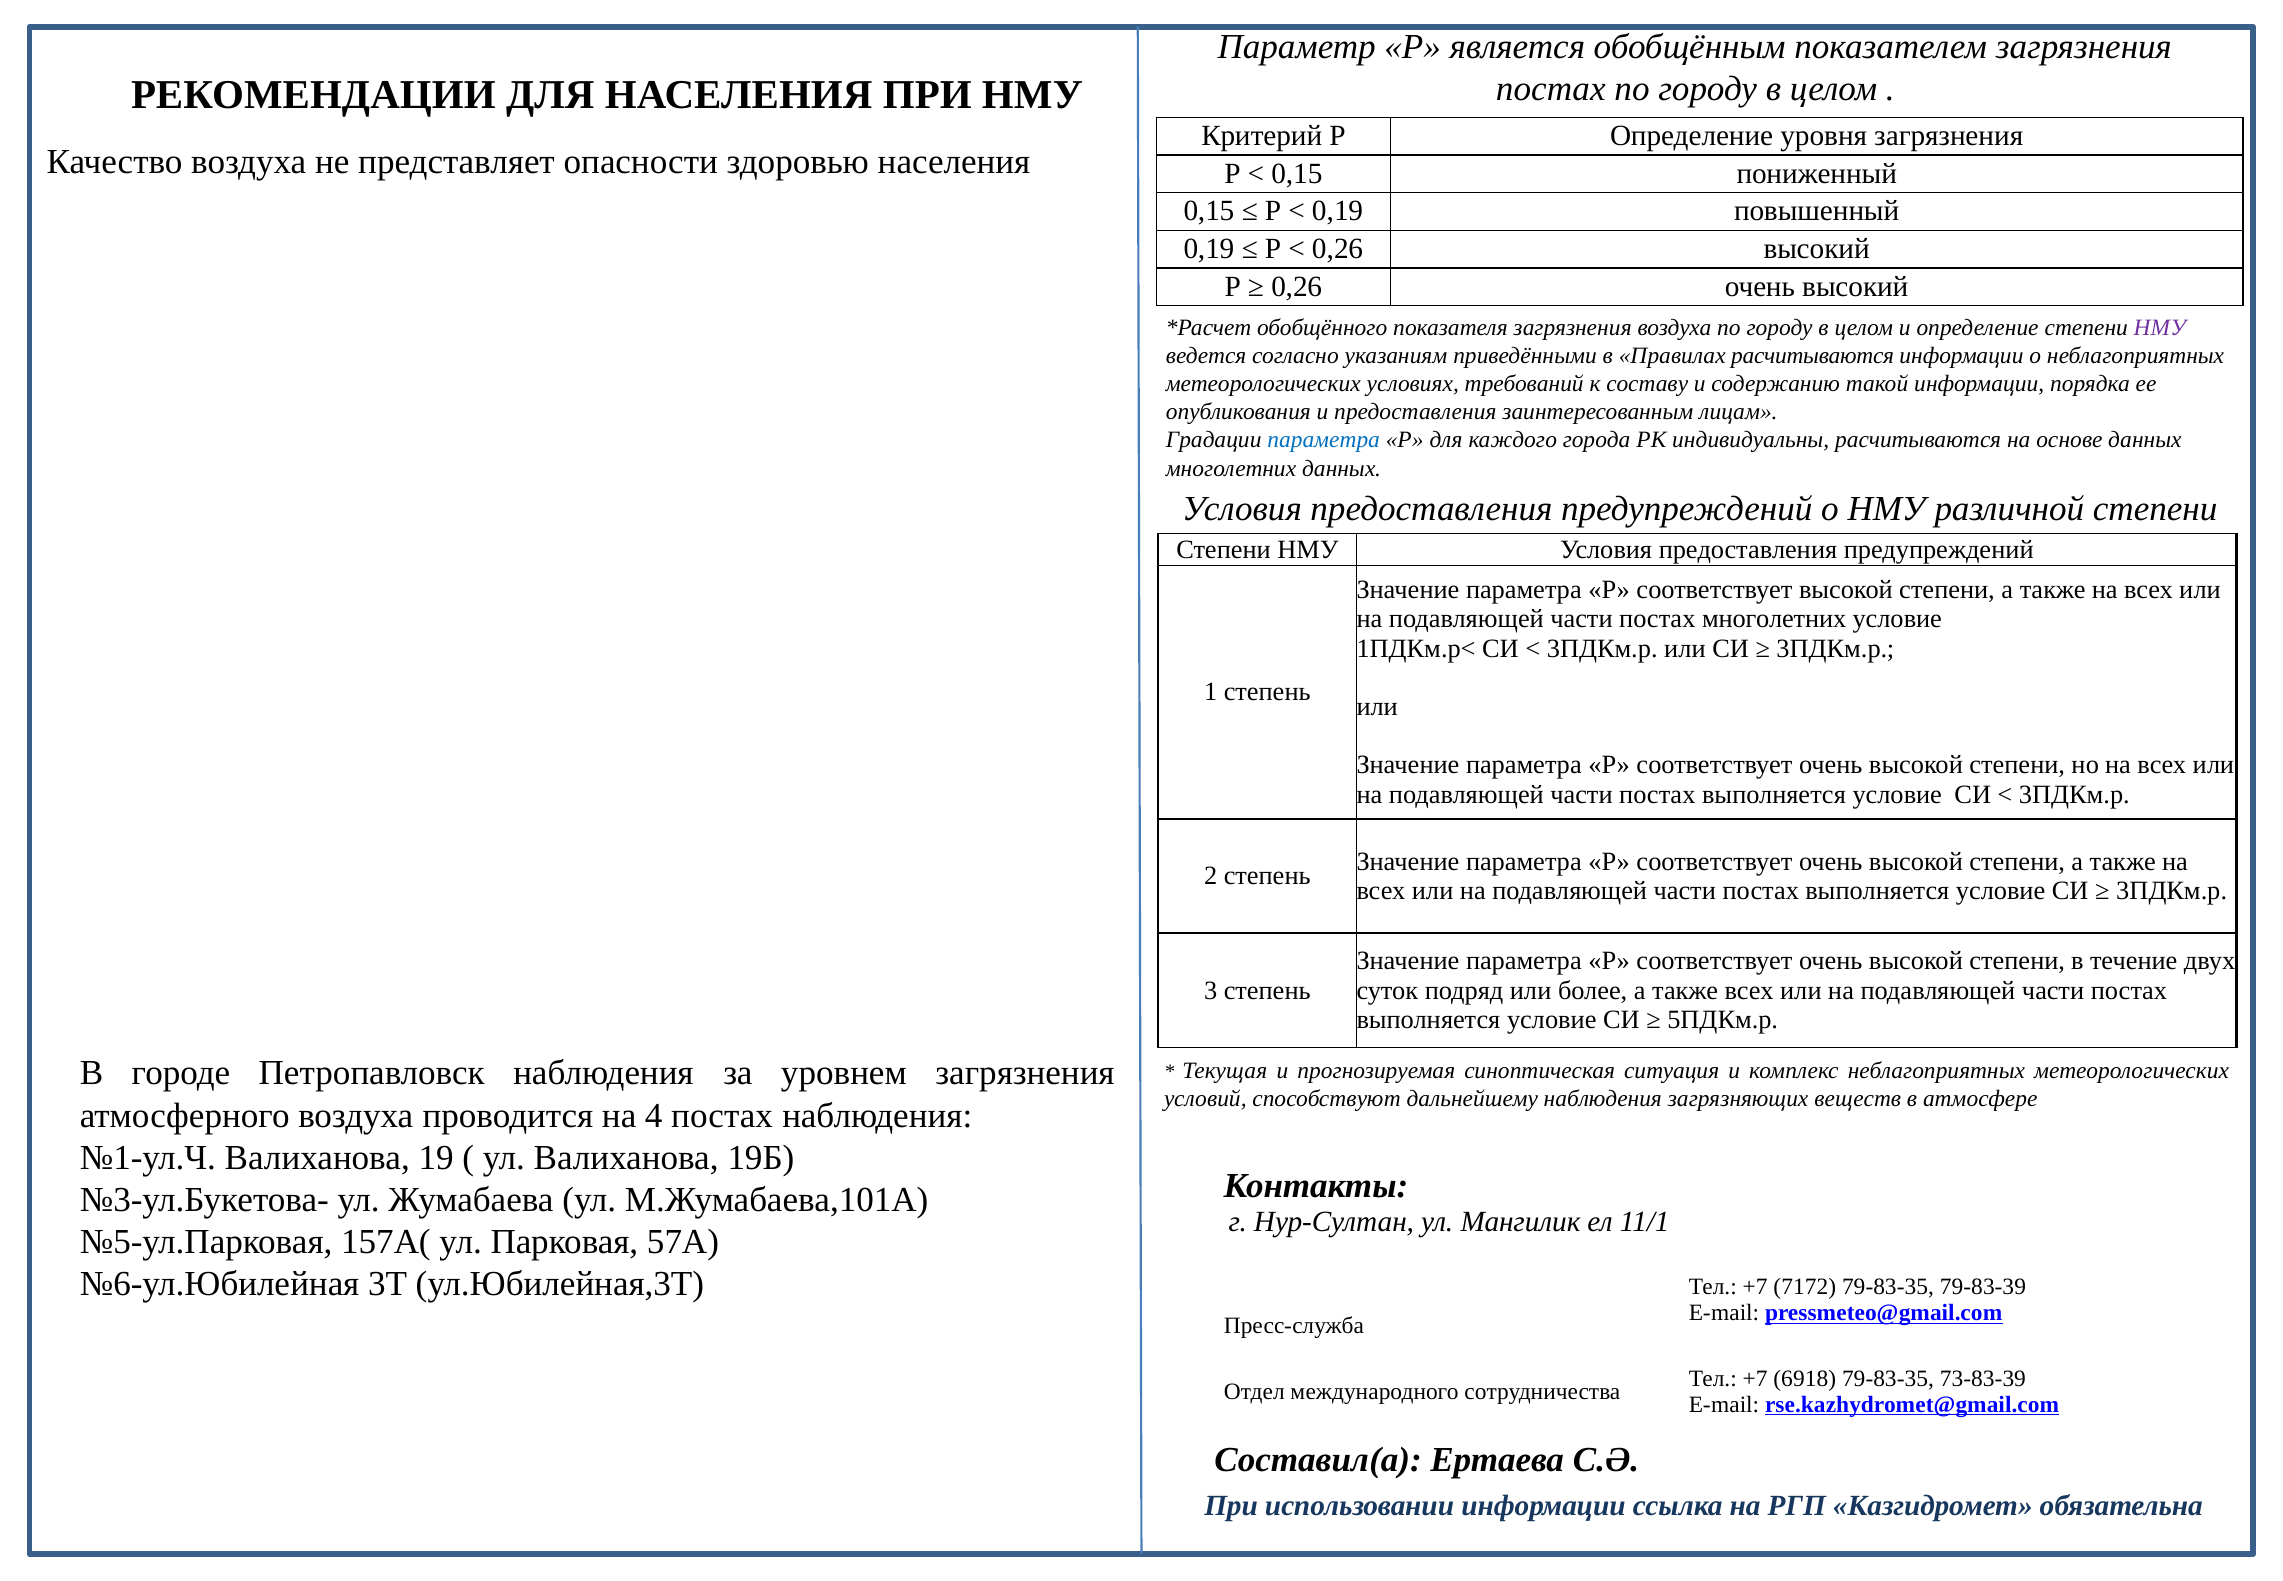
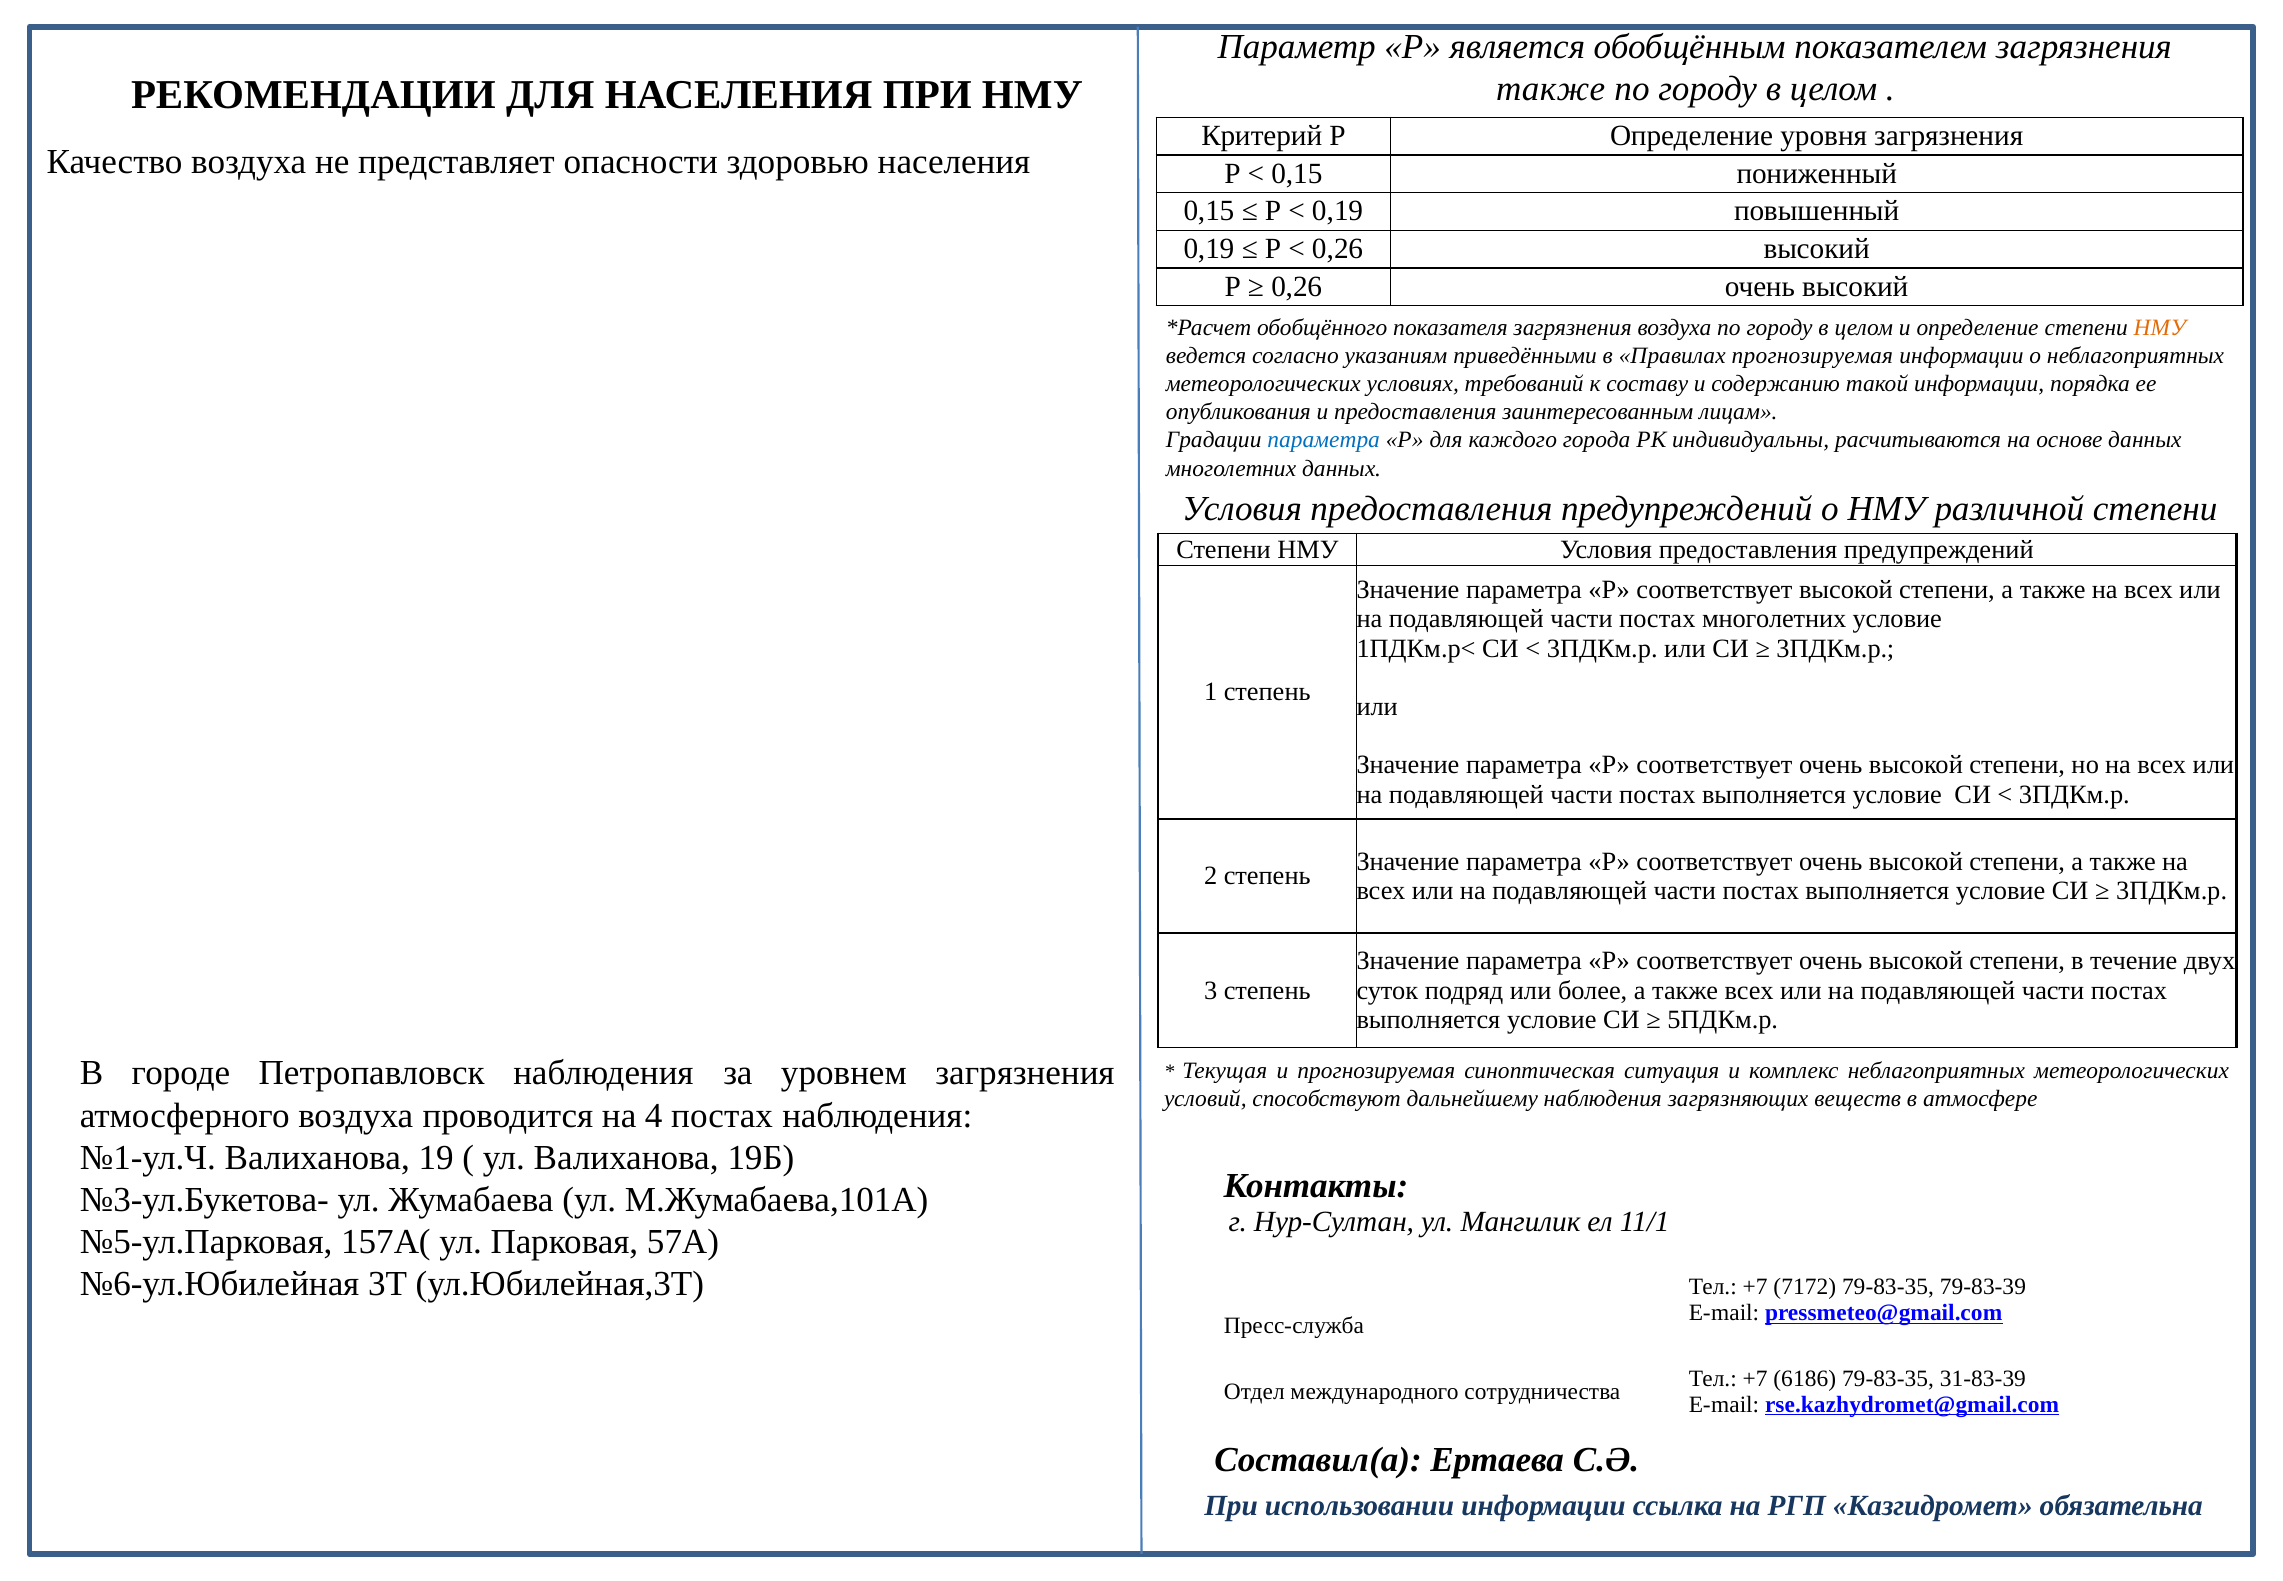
постах at (1551, 89): постах -> также
НМУ at (2160, 328) colour: purple -> orange
Правилах расчитываются: расчитываются -> прогнозируемая
6918: 6918 -> 6186
73-83-39: 73-83-39 -> 31-83-39
